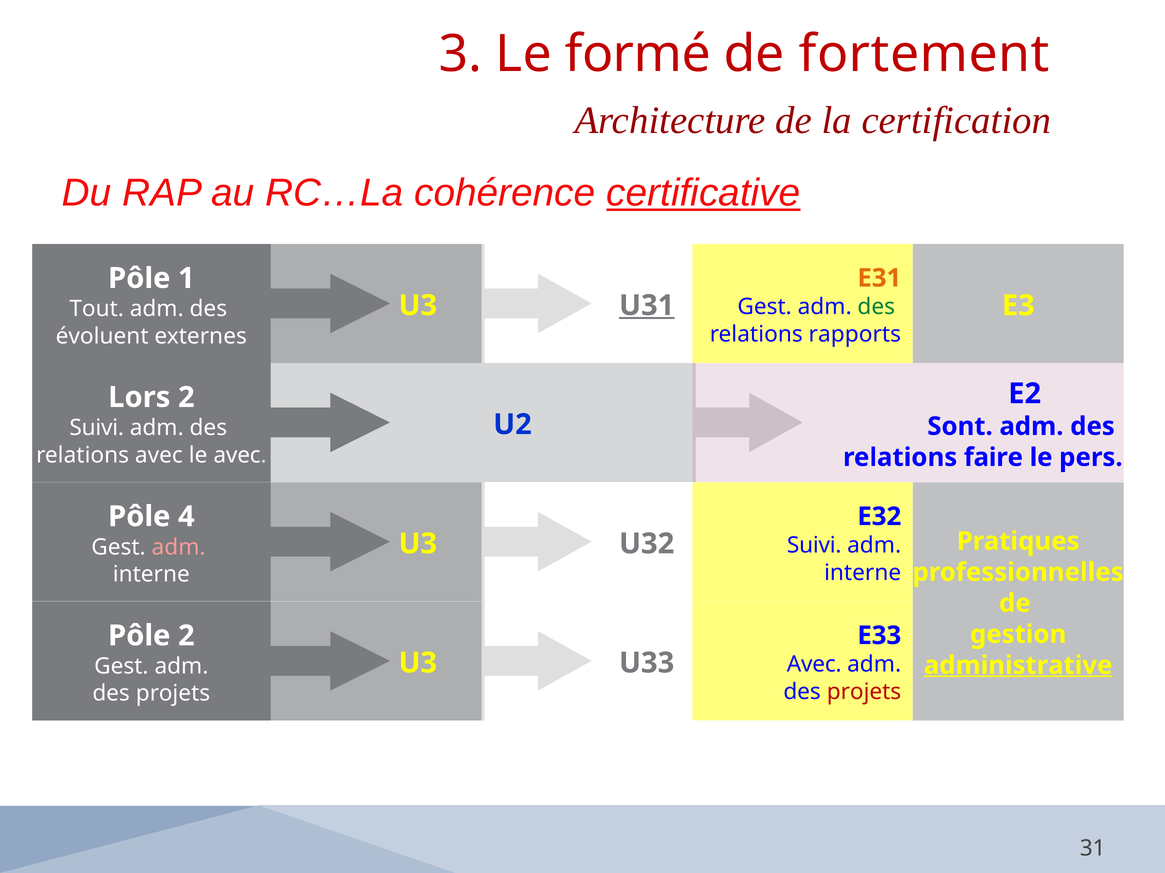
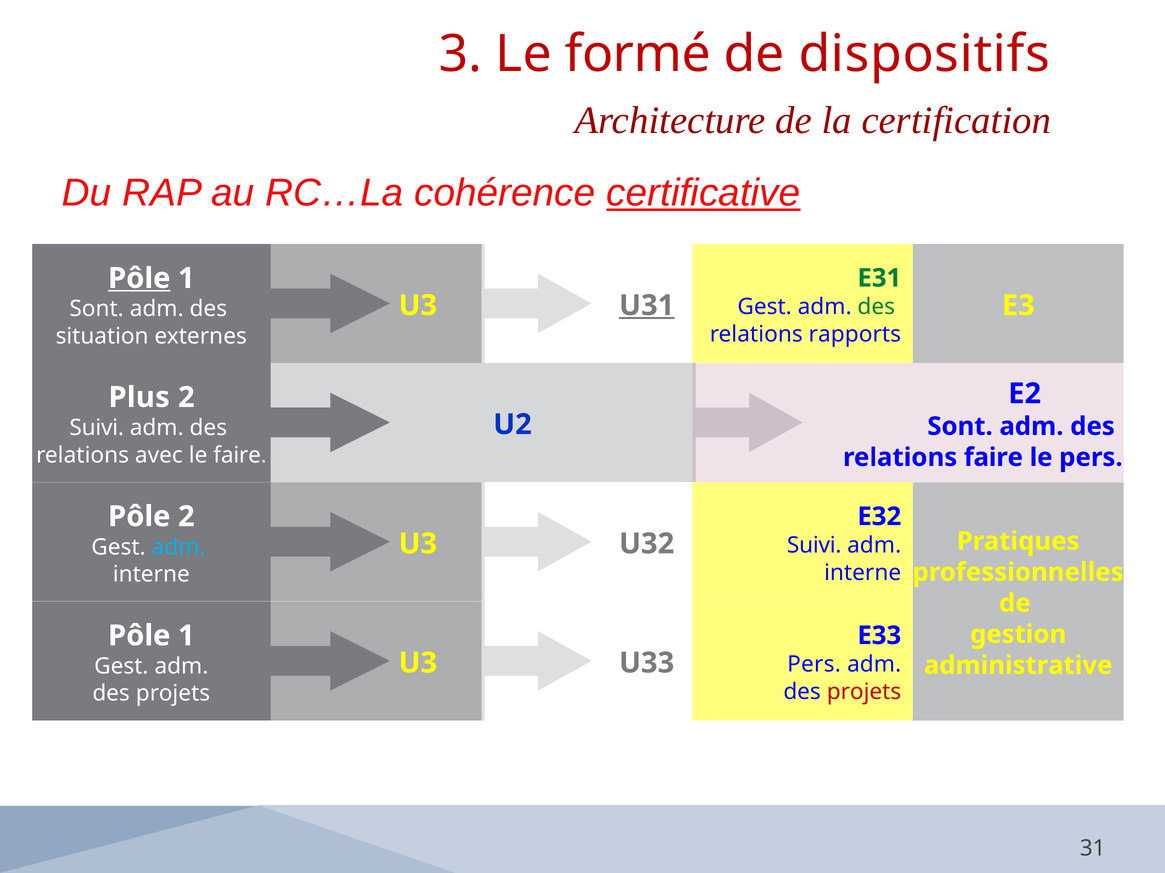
fortement: fortement -> dispositifs
Pôle at (139, 279) underline: none -> present
E31 colour: orange -> green
Tout at (97, 309): Tout -> Sont
évoluent: évoluent -> situation
Lors: Lors -> Plus
le avec: avec -> faire
Pôle 4: 4 -> 2
adm at (179, 548) colour: pink -> light blue
2 at (186, 636): 2 -> 1
Avec at (814, 665): Avec -> Pers
administrative underline: present -> none
